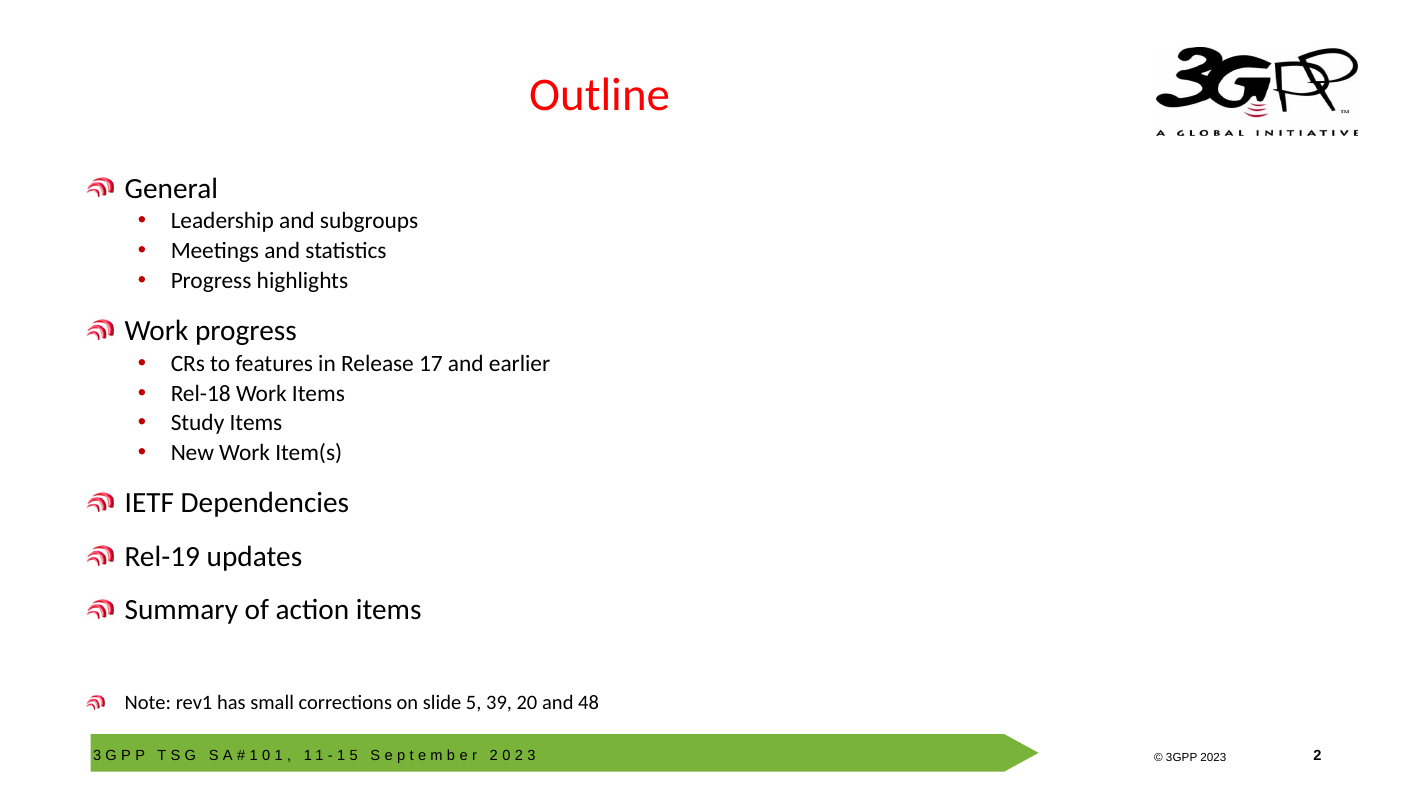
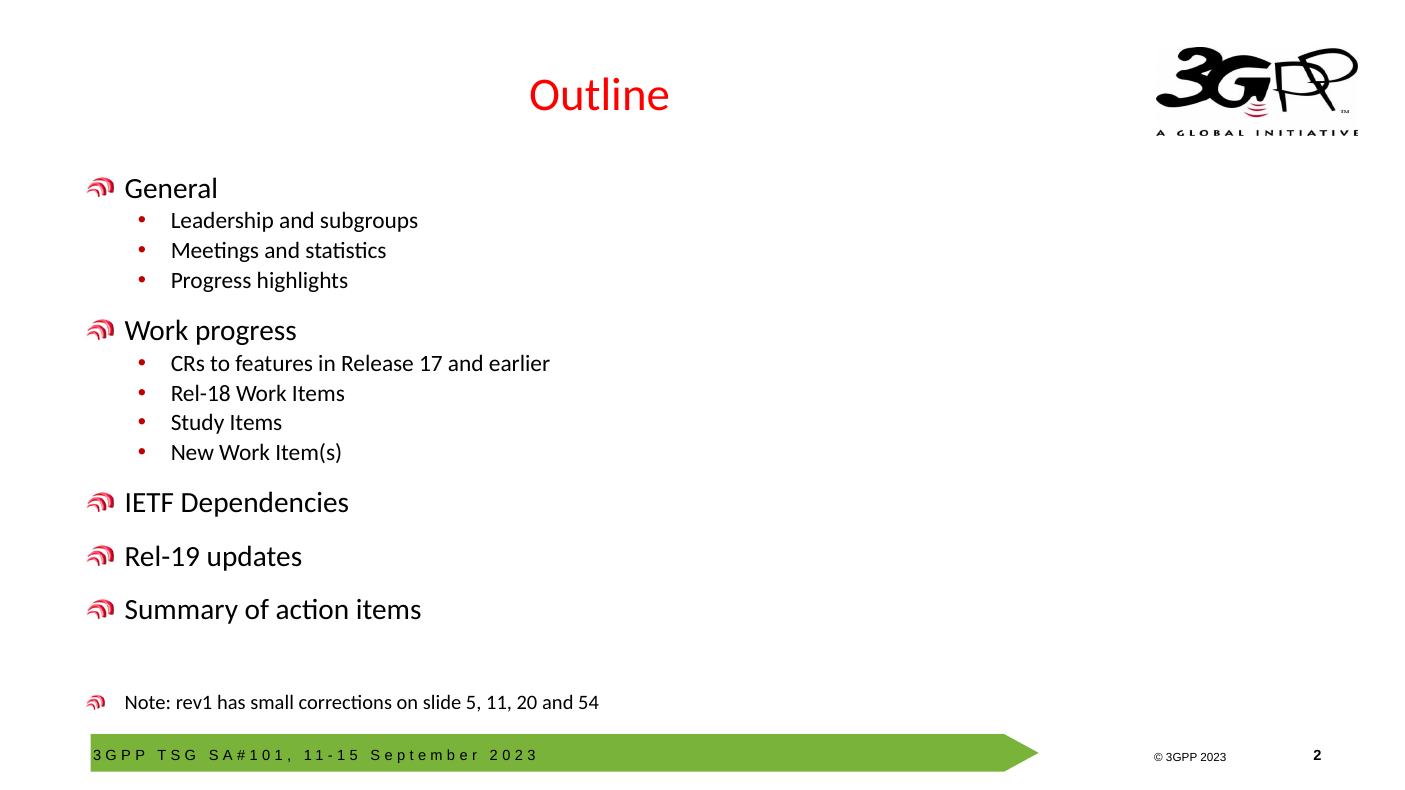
5 39: 39 -> 11
48: 48 -> 54
